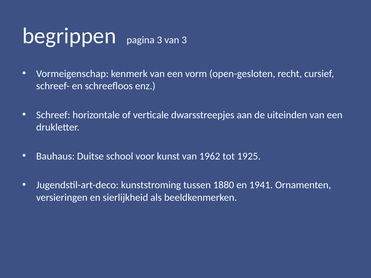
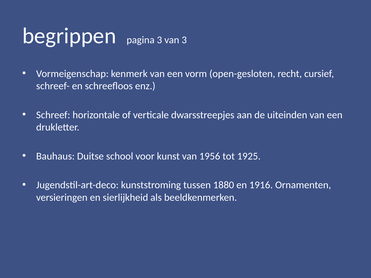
1962: 1962 -> 1956
1941: 1941 -> 1916
